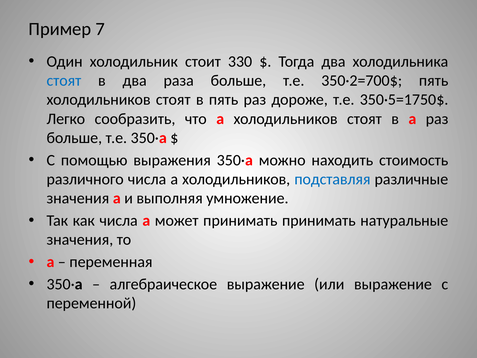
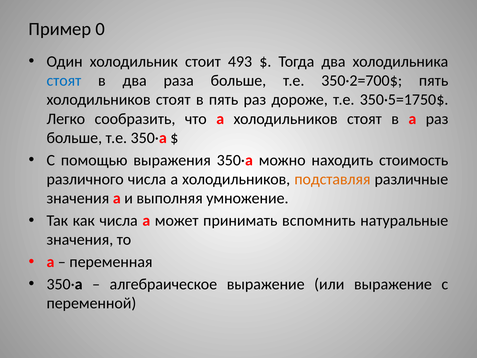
7: 7 -> 0
330: 330 -> 493
подставляя colour: blue -> orange
принимать принимать: принимать -> вспомнить
